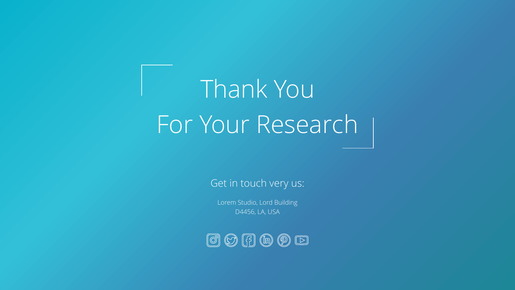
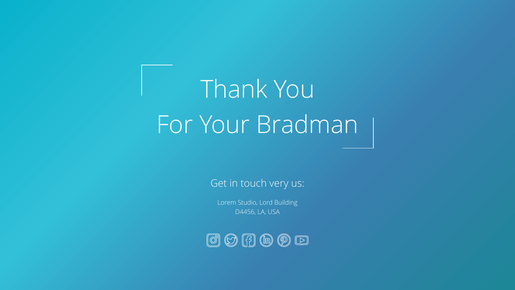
Research: Research -> Bradman
